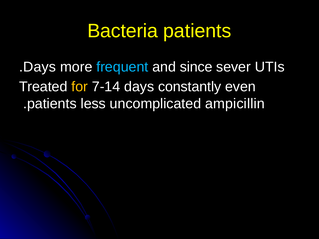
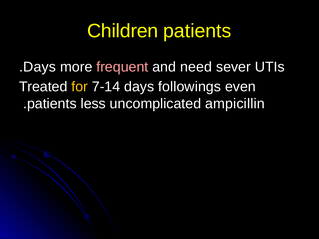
Bacteria: Bacteria -> Children
frequent colour: light blue -> pink
since: since -> need
constantly: constantly -> followings
